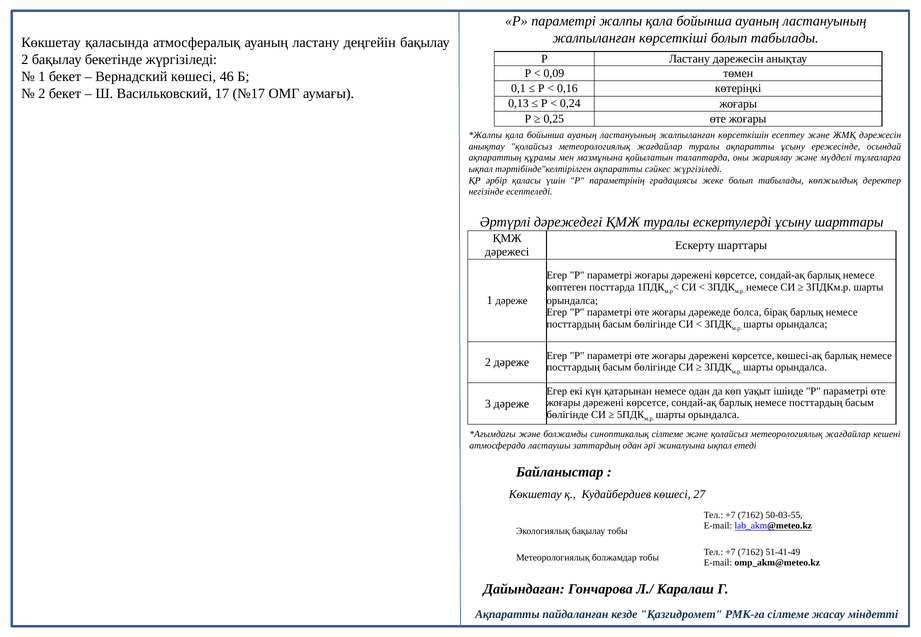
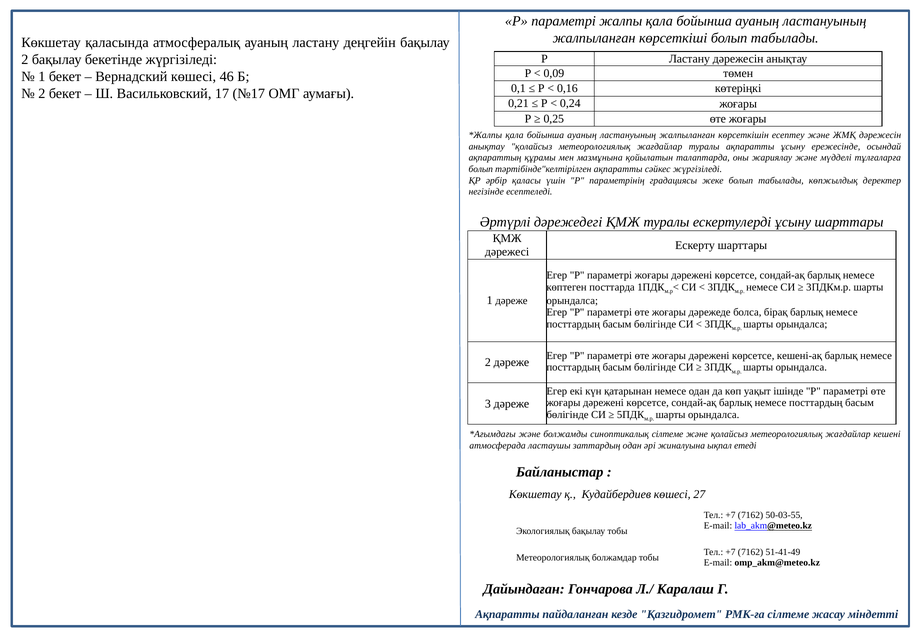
0,13: 0,13 -> 0,21
ықпал at (481, 169): ықпал -> болып
көшесі-ақ: көшесі-ақ -> кешені-ақ
